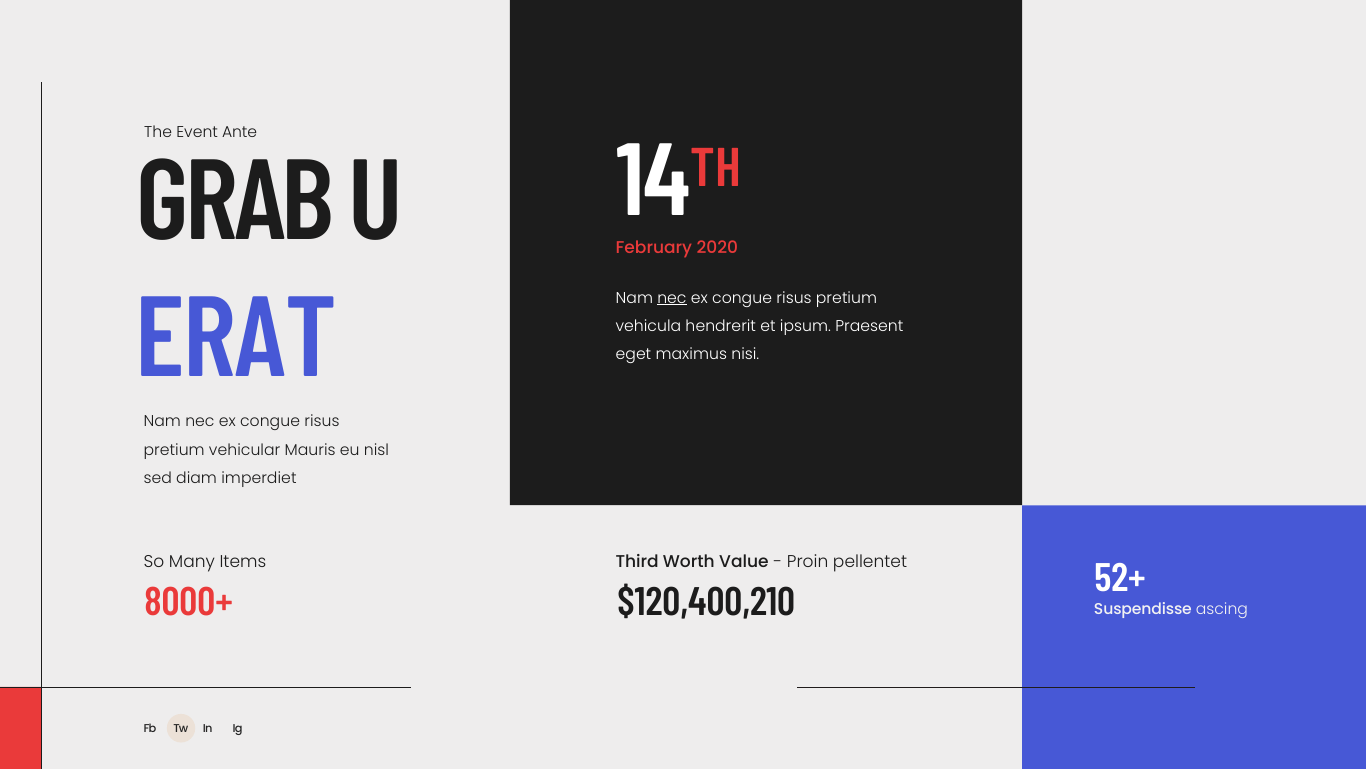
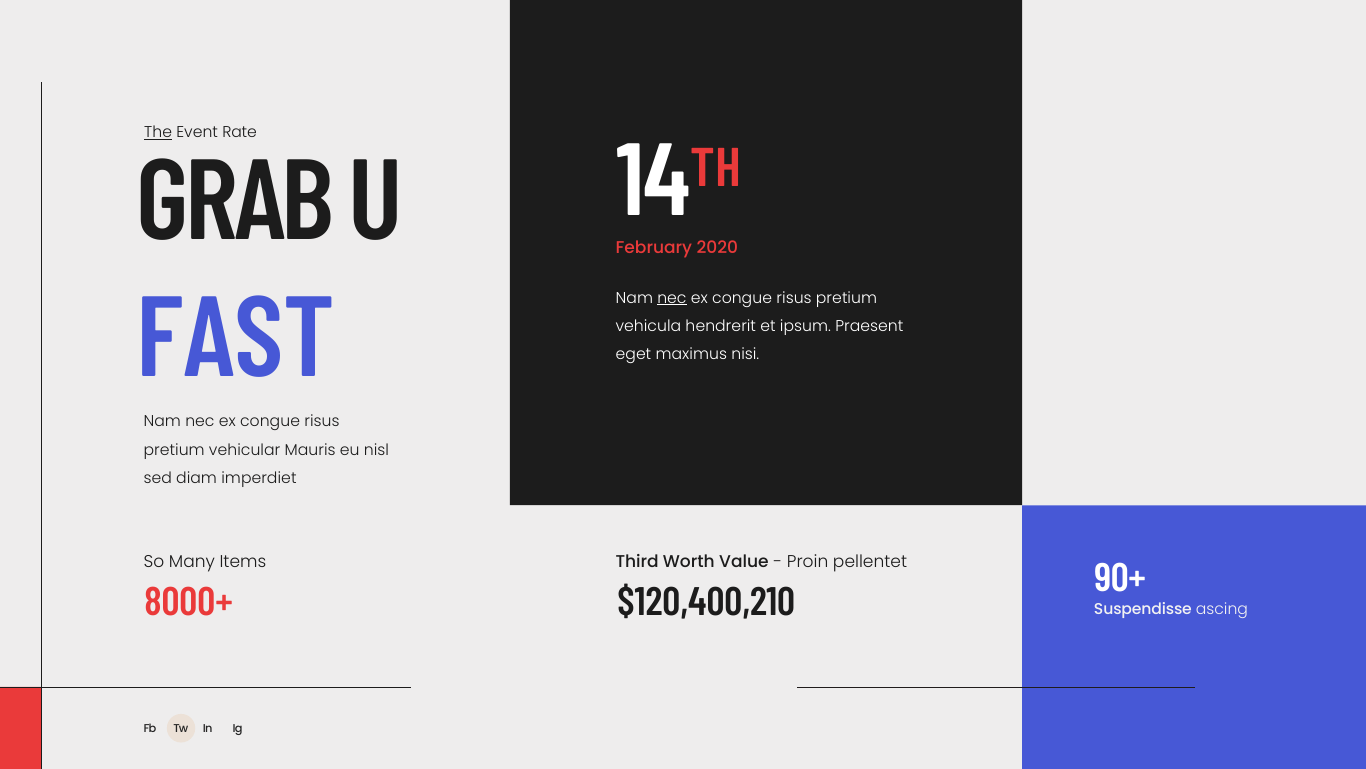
The underline: none -> present
Ante: Ante -> Rate
ERAT: ERAT -> FAST
52+: 52+ -> 90+
